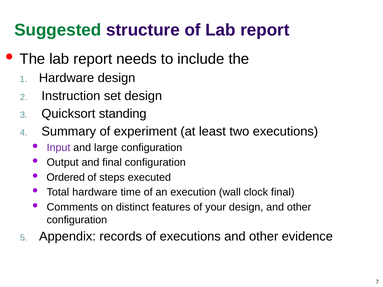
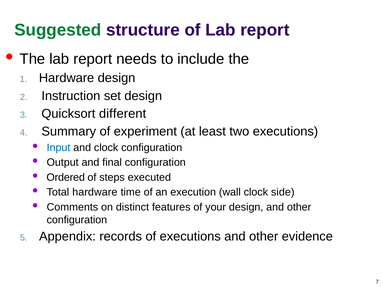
standing: standing -> different
Input colour: purple -> blue
and large: large -> clock
clock final: final -> side
